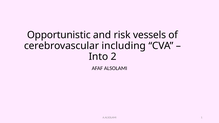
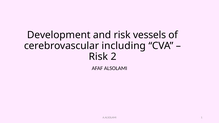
Opportunistic: Opportunistic -> Development
Into at (98, 57): Into -> Risk
